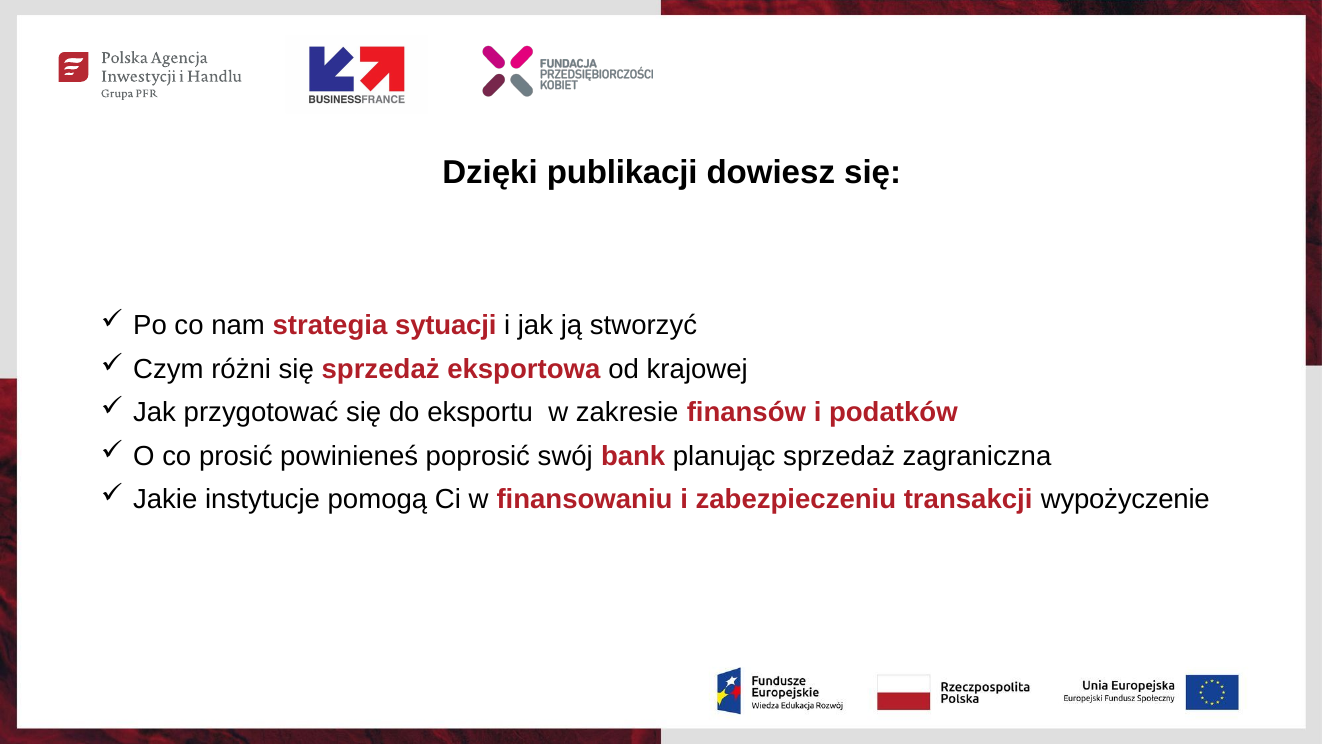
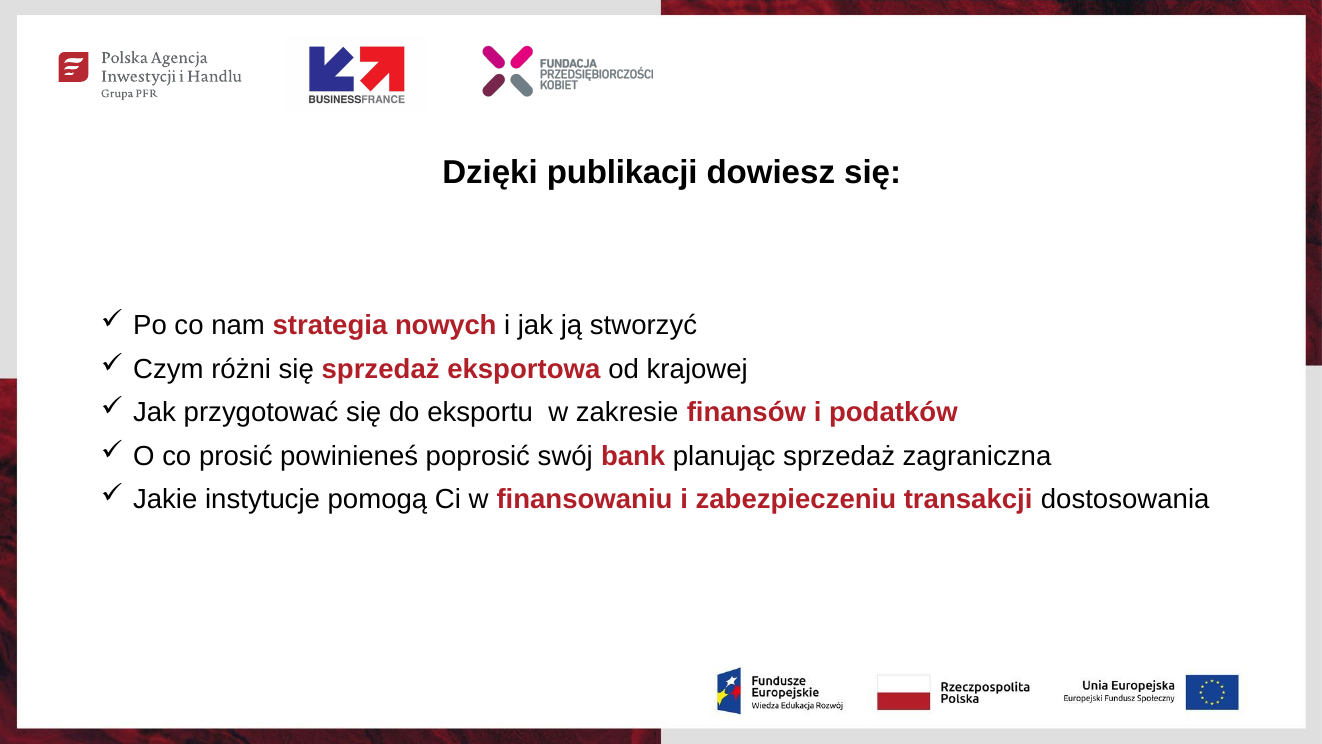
sytuacji: sytuacji -> nowych
wypożyczenie: wypożyczenie -> dostosowania
